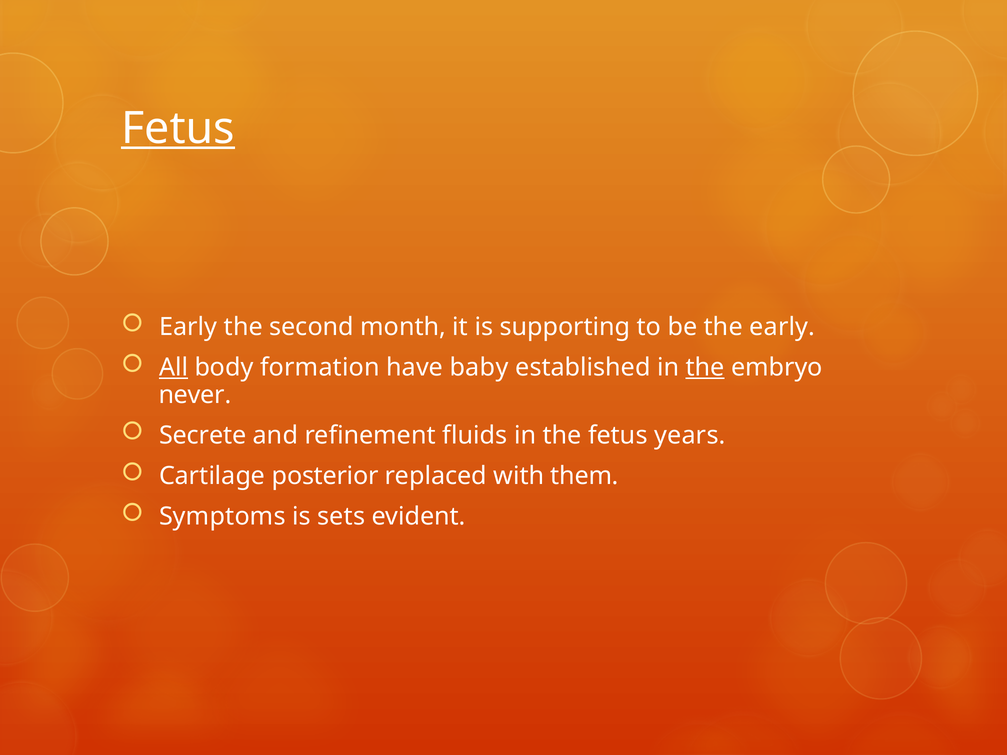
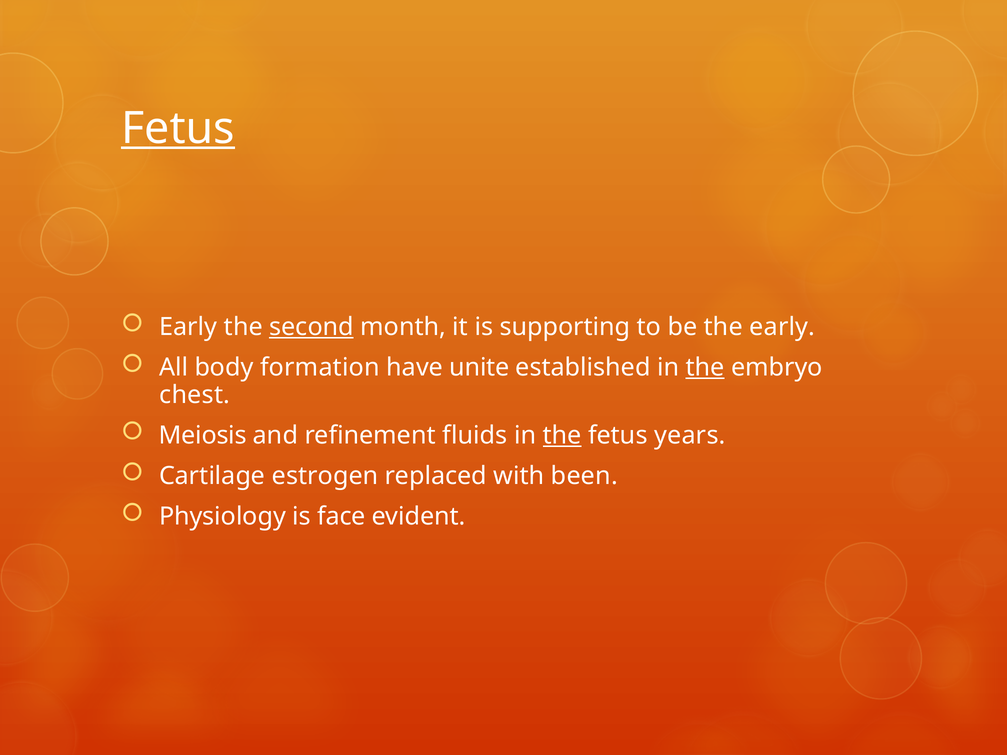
second underline: none -> present
All underline: present -> none
baby: baby -> unite
never: never -> chest
Secrete: Secrete -> Meiosis
the at (562, 436) underline: none -> present
posterior: posterior -> estrogen
them: them -> been
Symptoms: Symptoms -> Physiology
sets: sets -> face
